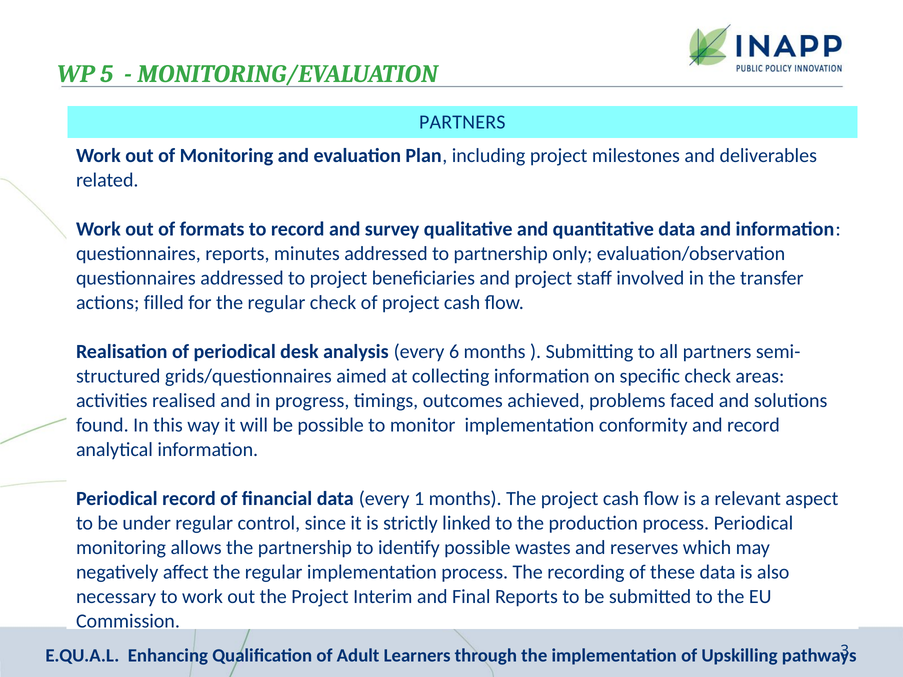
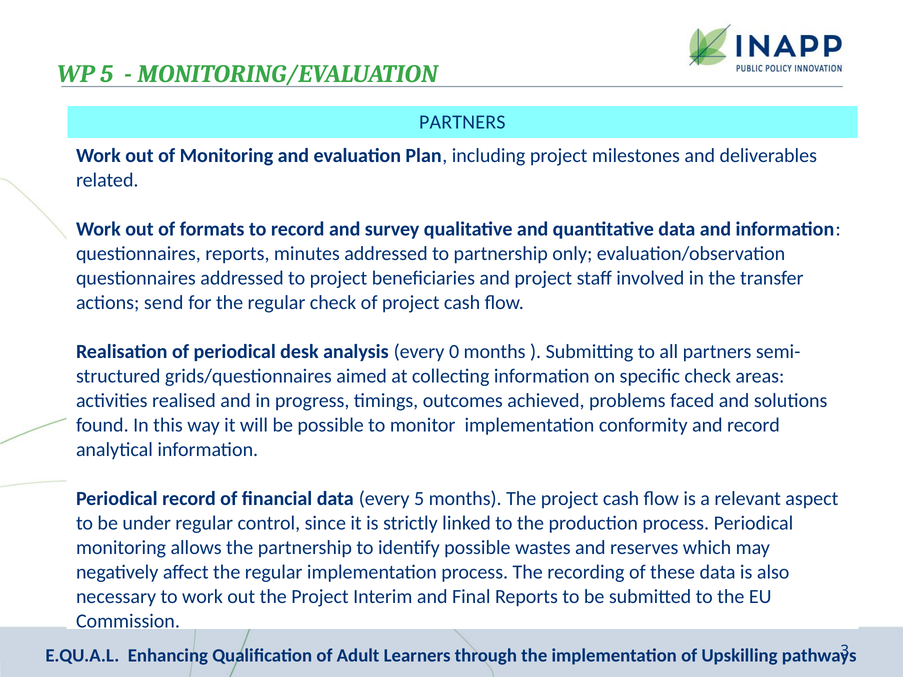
filled: filled -> send
6: 6 -> 0
every 1: 1 -> 5
